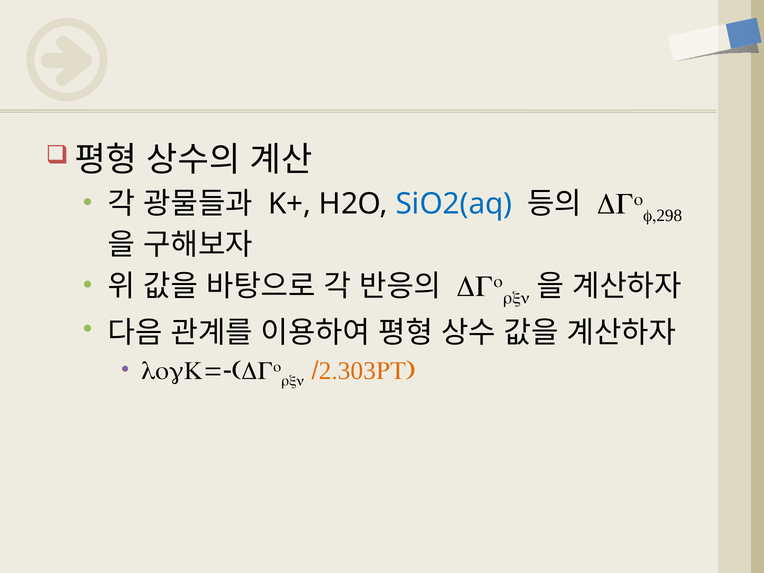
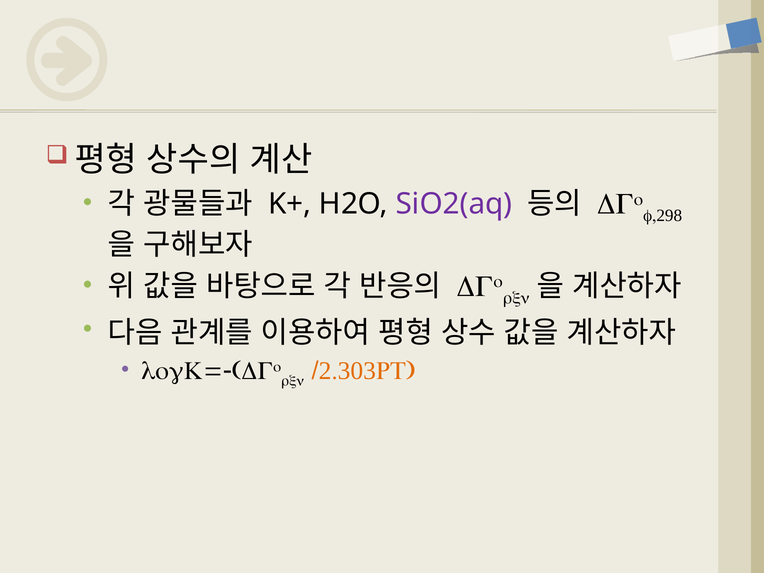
SiO2(aq colour: blue -> purple
